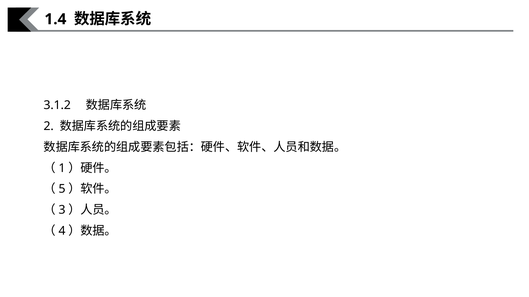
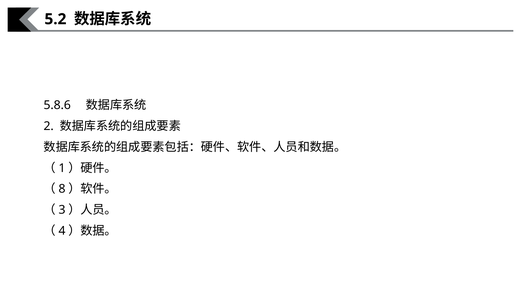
1.4: 1.4 -> 5.2
3.1.2: 3.1.2 -> 5.8.6
5: 5 -> 8
